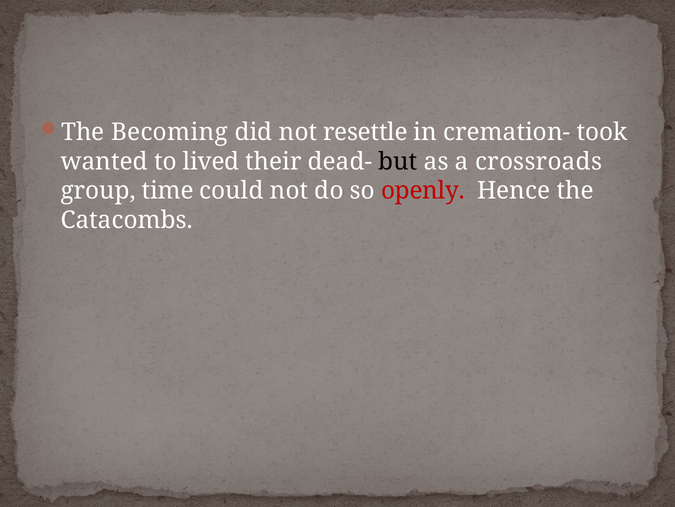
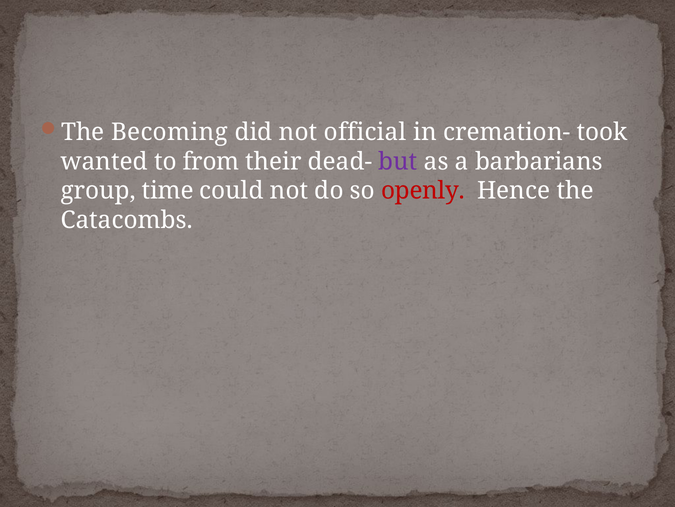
resettle: resettle -> official
lived: lived -> from
but colour: black -> purple
crossroads: crossroads -> barbarians
